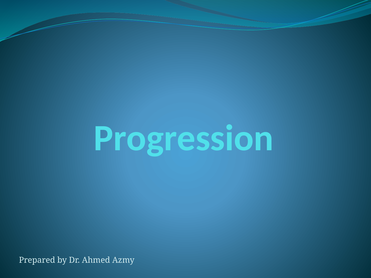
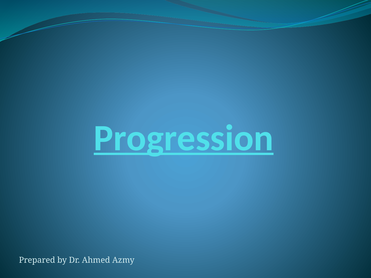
Progression underline: none -> present
